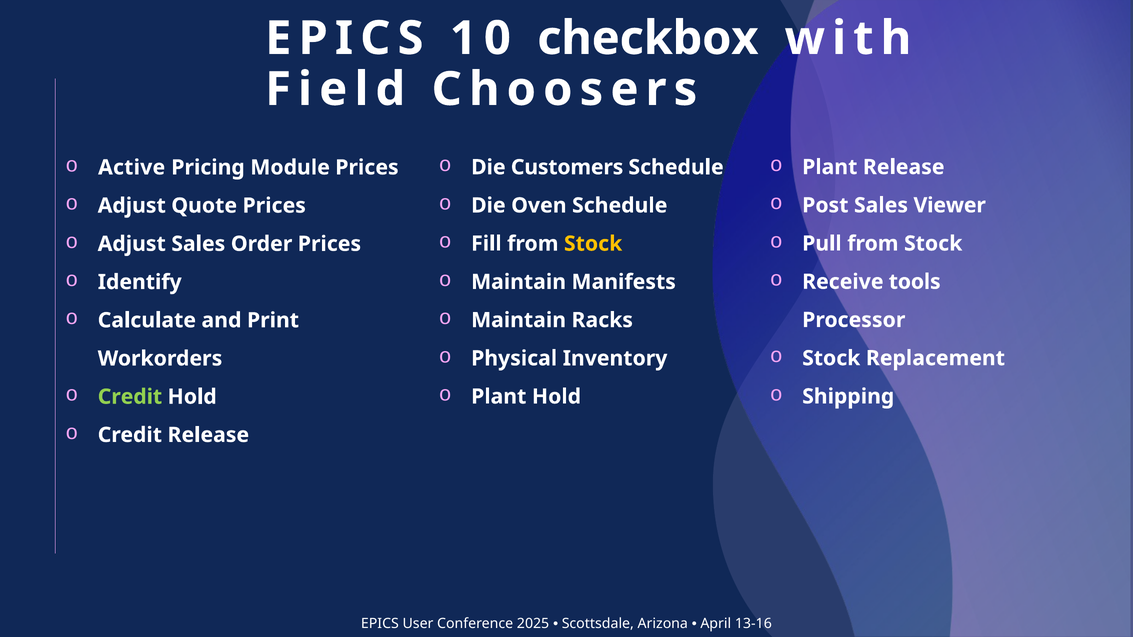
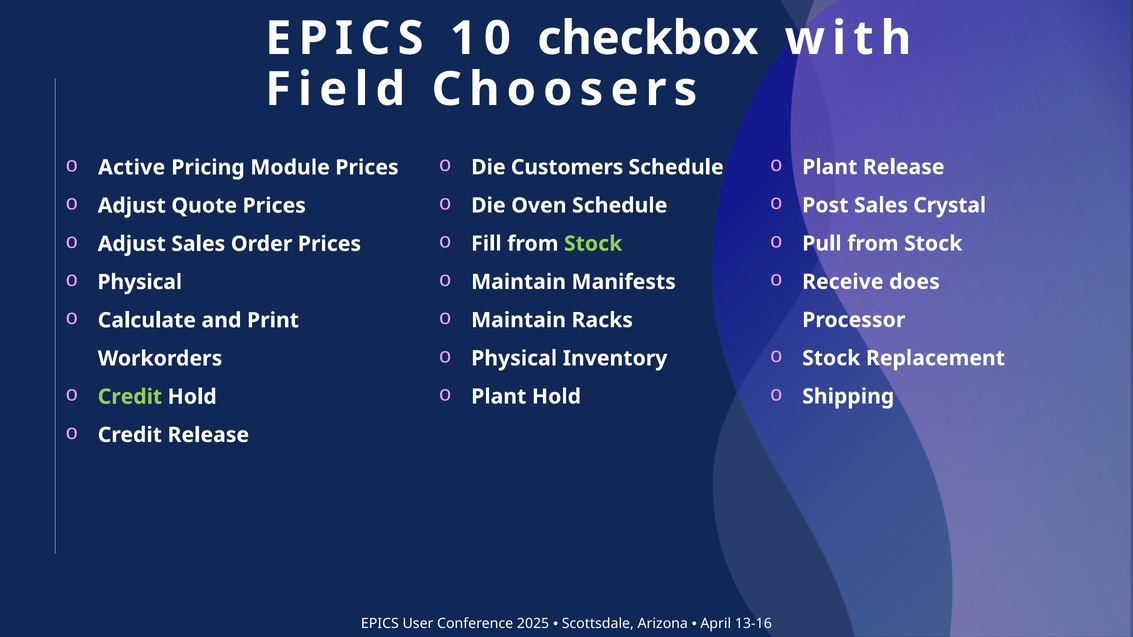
Viewer: Viewer -> Crystal
Stock at (593, 244) colour: yellow -> light green
tools: tools -> does
Identify at (140, 282): Identify -> Physical
